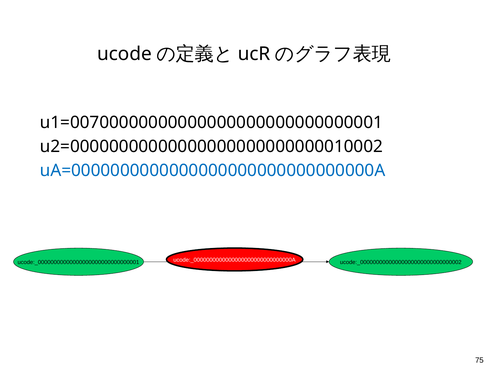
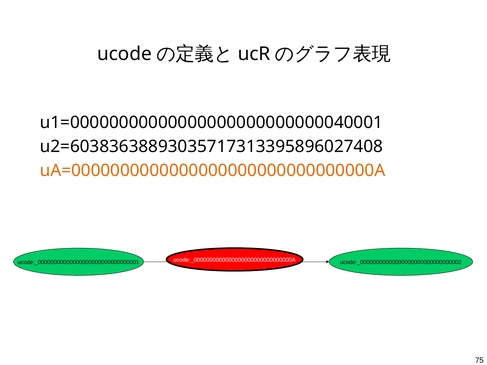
u1=00700000000000000000000000000001: u1=00700000000000000000000000000001 -> u1=00000000000000000000000000040001
u2=00000000000000000000000000010002: u2=00000000000000000000000000010002 -> u2=60383638893035717313395896027408
uA=0000000000000000000000000000000A colour: blue -> orange
